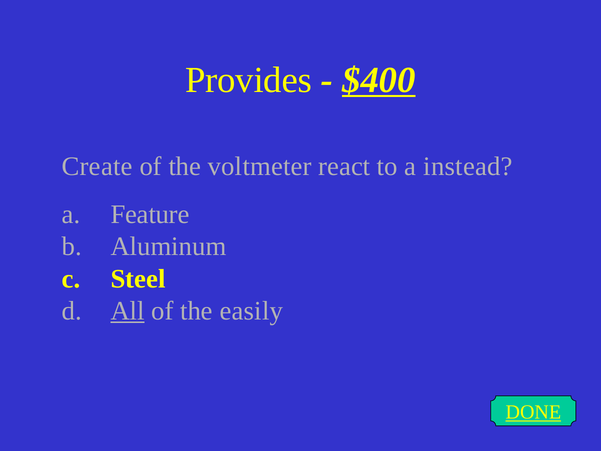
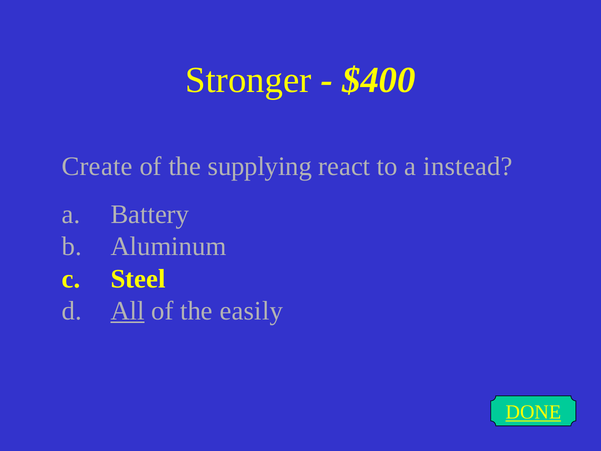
Provides: Provides -> Stronger
$400 underline: present -> none
voltmeter: voltmeter -> supplying
Feature: Feature -> Battery
